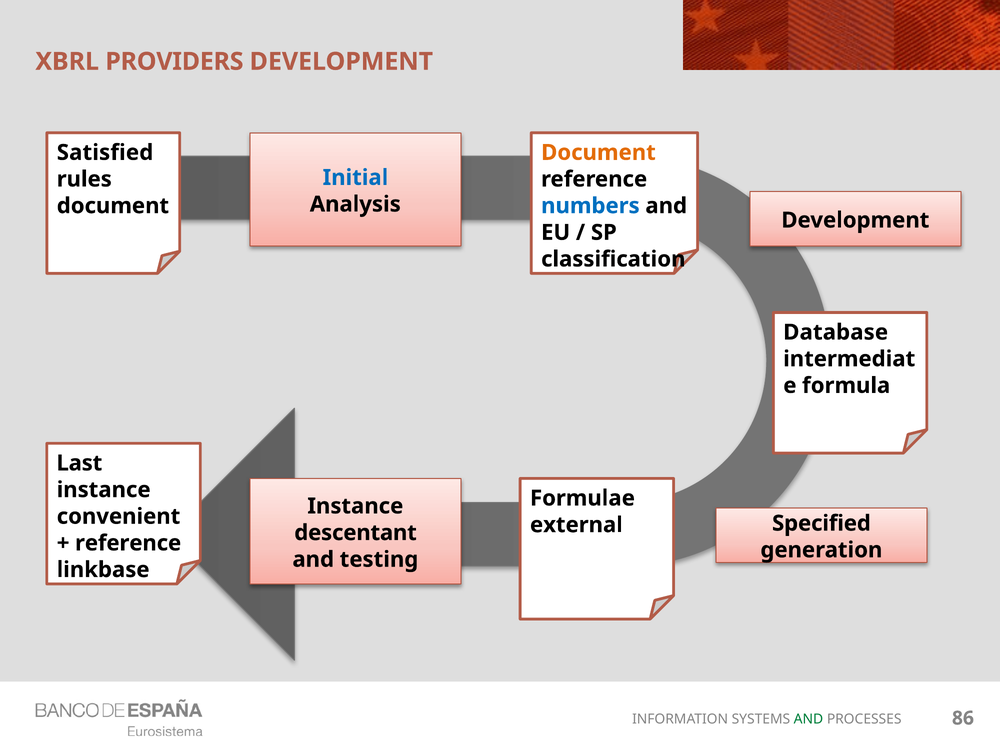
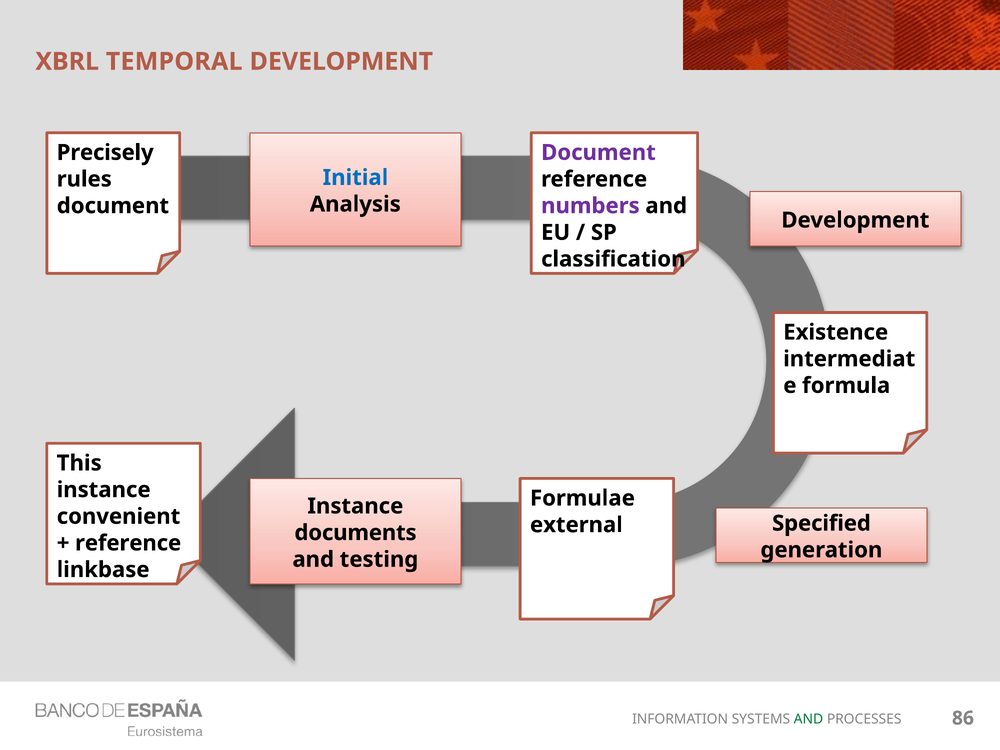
PROVIDERS: PROVIDERS -> TEMPORAL
Satisfied: Satisfied -> Precisely
Document at (598, 153) colour: orange -> purple
numbers colour: blue -> purple
Database: Database -> Existence
Last: Last -> This
descentant: descentant -> documents
